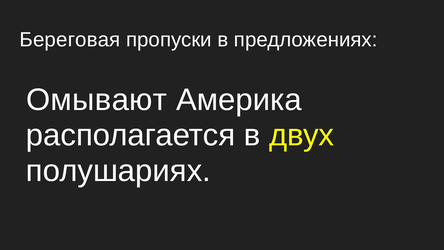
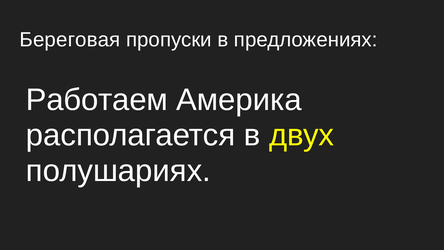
Омывают: Омывают -> Работаем
